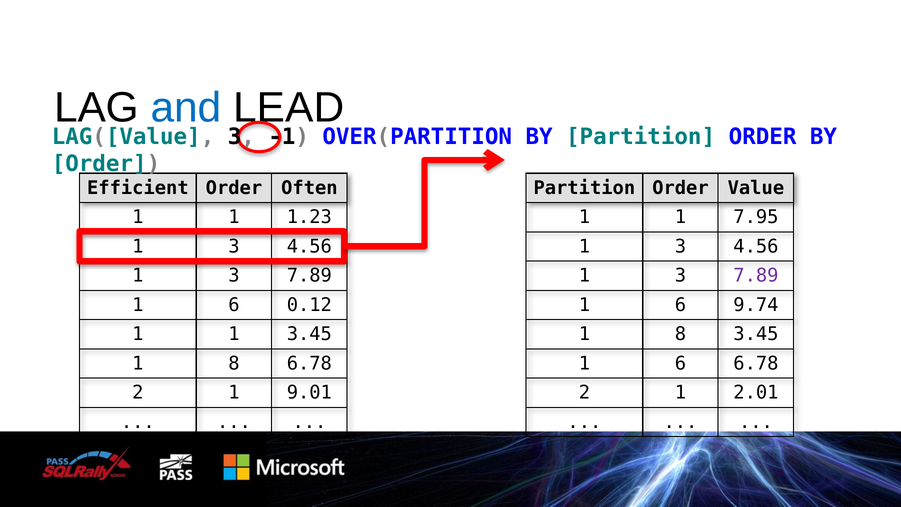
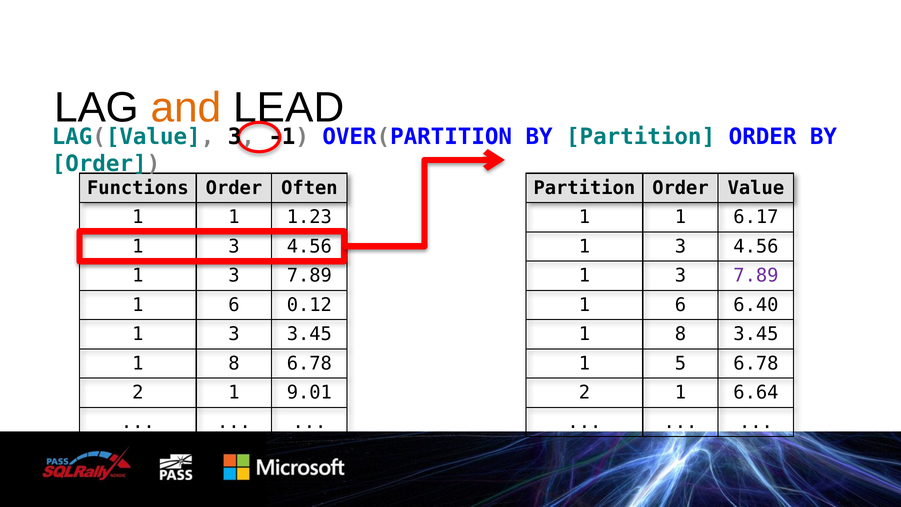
and colour: blue -> orange
Efficient: Efficient -> Functions
7.95: 7.95 -> 6.17
9.74: 9.74 -> 6.40
1 at (234, 334): 1 -> 3
6 at (681, 363): 6 -> 5
2.01: 2.01 -> 6.64
